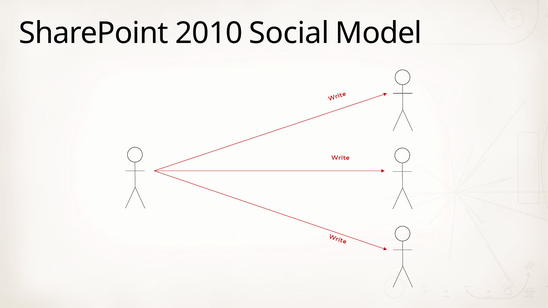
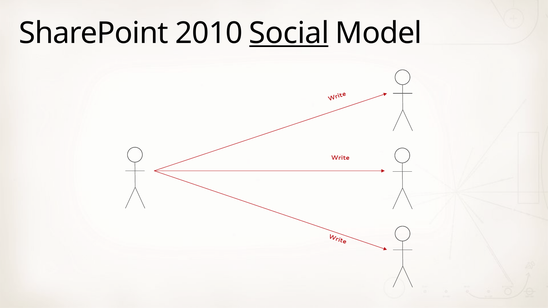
Social underline: none -> present
